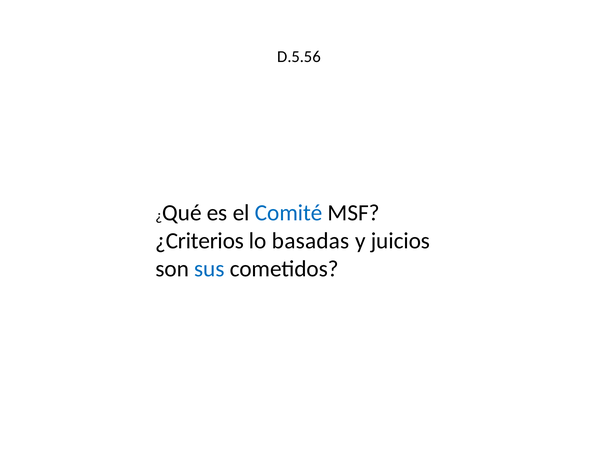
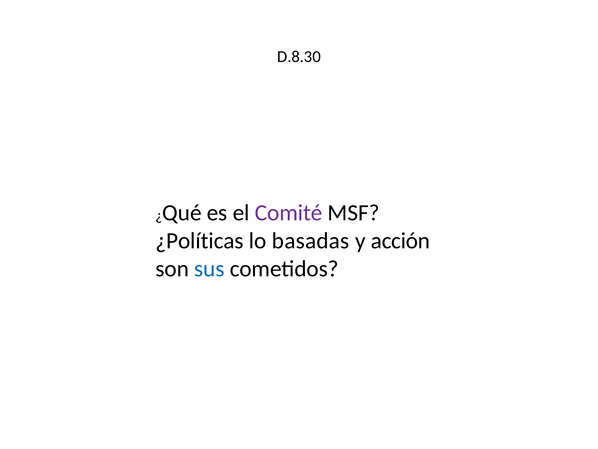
D.5.56: D.5.56 -> D.8.30
Comité colour: blue -> purple
¿Criterios: ¿Criterios -> ¿Políticas
juicios: juicios -> acción
